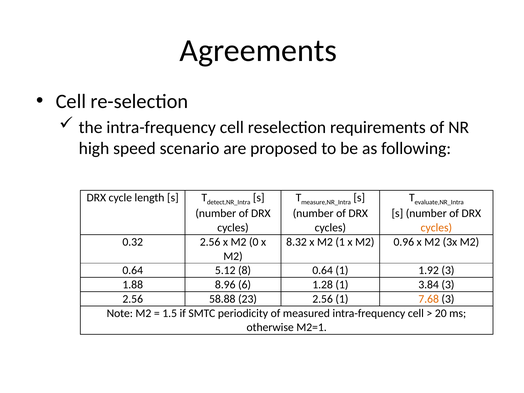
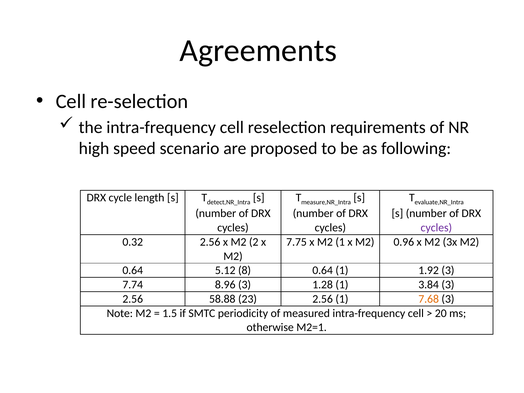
cycles at (436, 228) colour: orange -> purple
0: 0 -> 2
8.32: 8.32 -> 7.75
1.88: 1.88 -> 7.74
8.96 6: 6 -> 3
